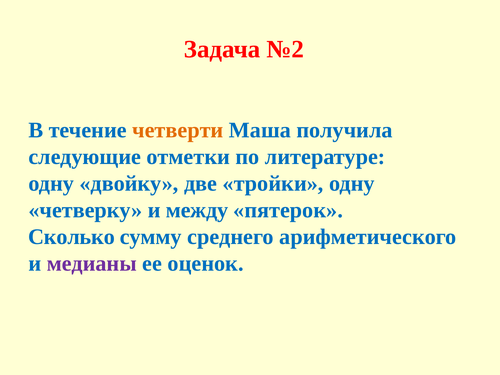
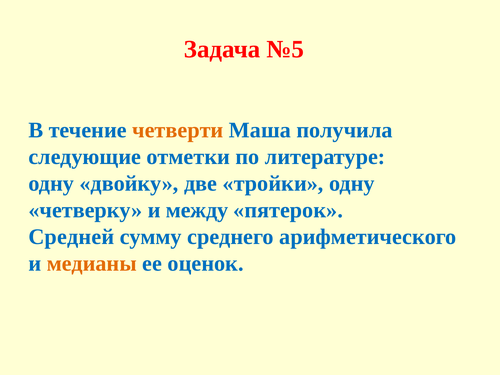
№2: №2 -> №5
Сколько: Сколько -> Средней
медианы colour: purple -> orange
